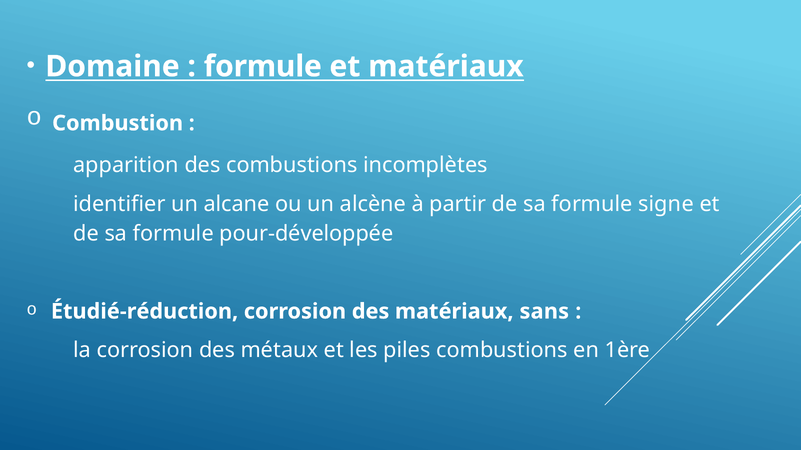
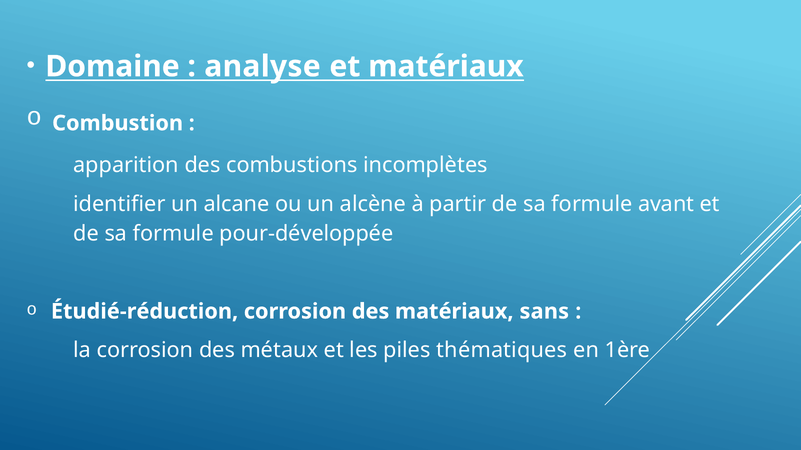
formule at (263, 66): formule -> analyse
signe: signe -> avant
piles combustions: combustions -> thématiques
